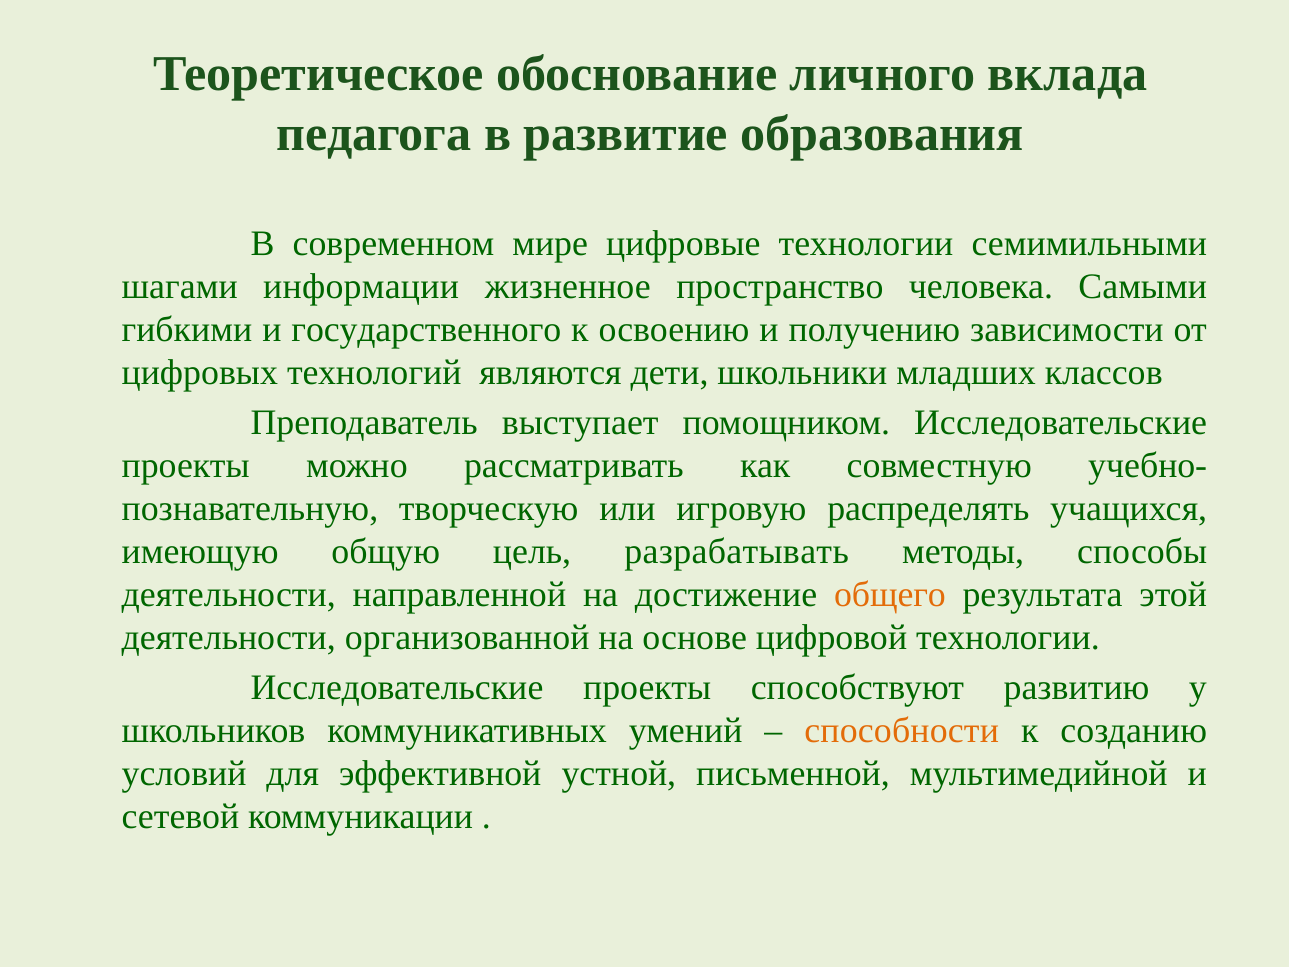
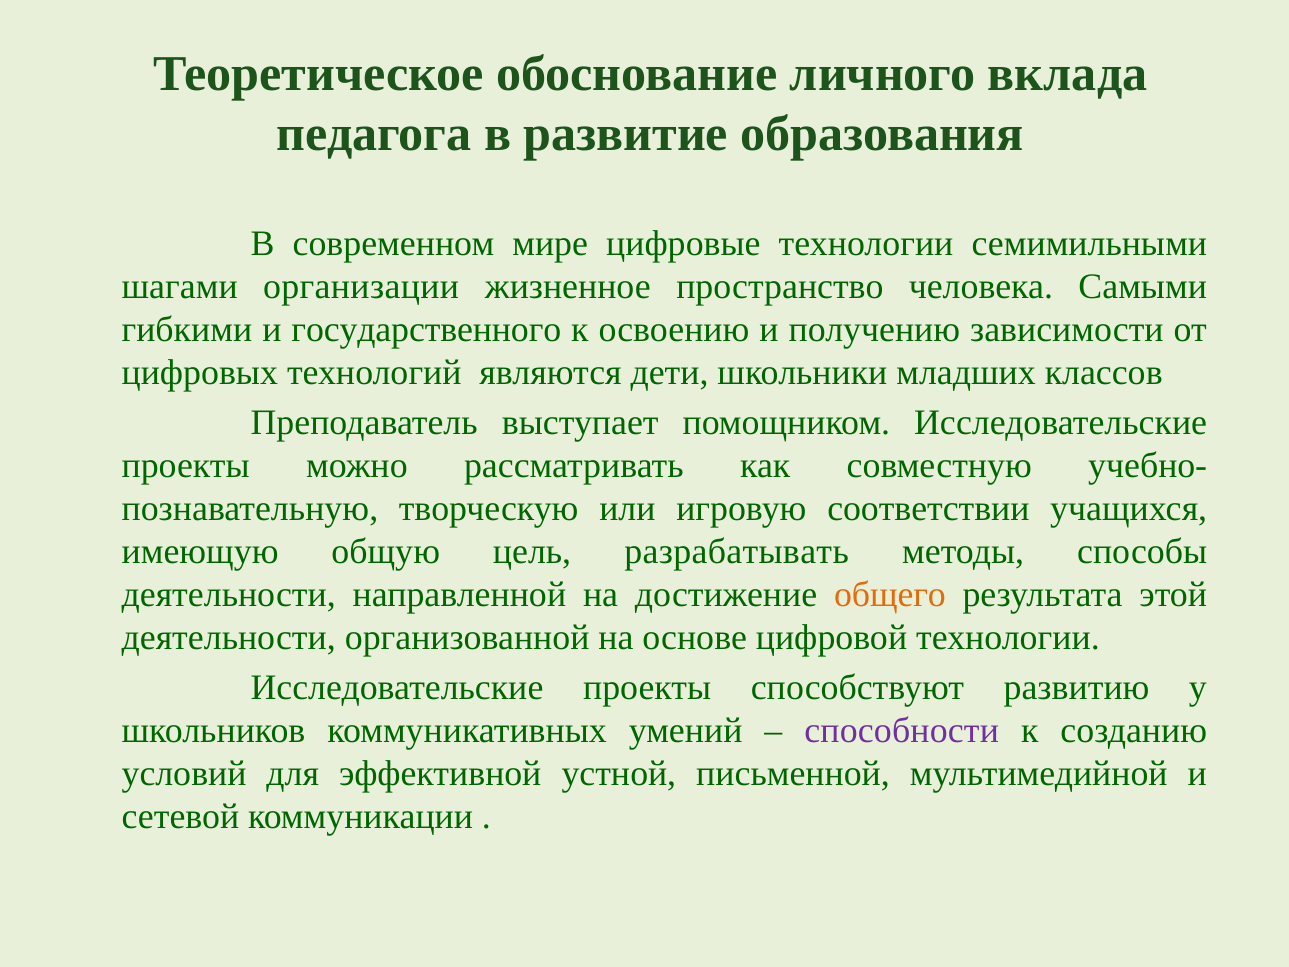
информации: информации -> организации
распределять: распределять -> соответствии
способности colour: orange -> purple
